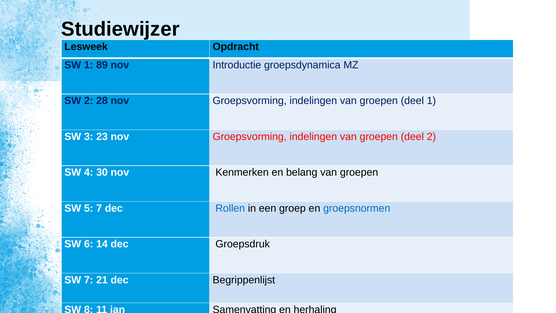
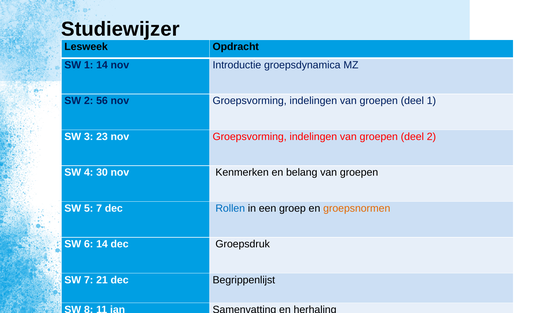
1 89: 89 -> 14
28: 28 -> 56
groepsnormen colour: blue -> orange
